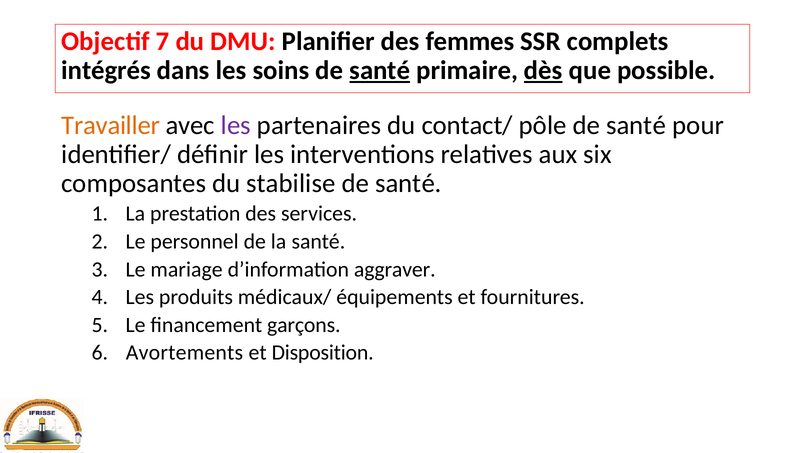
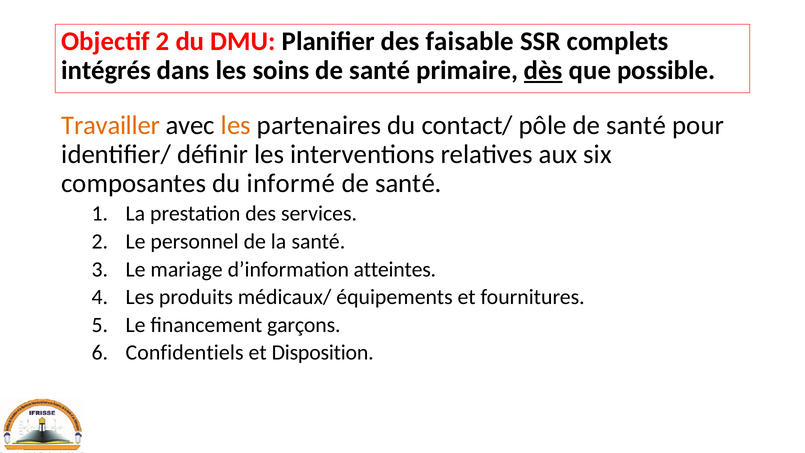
Objectif 7: 7 -> 2
femmes: femmes -> faisable
santé at (380, 70) underline: present -> none
les at (236, 125) colour: purple -> orange
stabilise: stabilise -> informé
aggraver: aggraver -> atteintes
Avortements: Avortements -> Confidentiels
